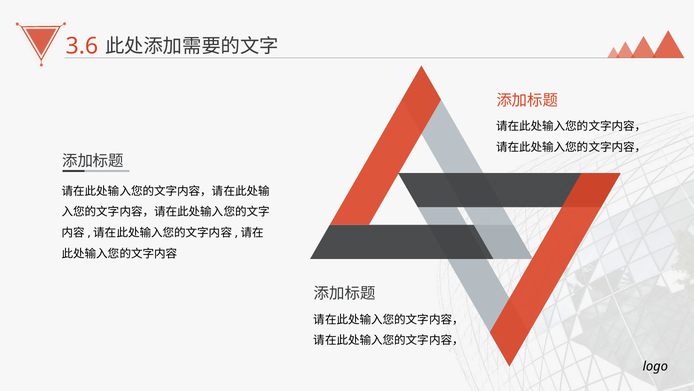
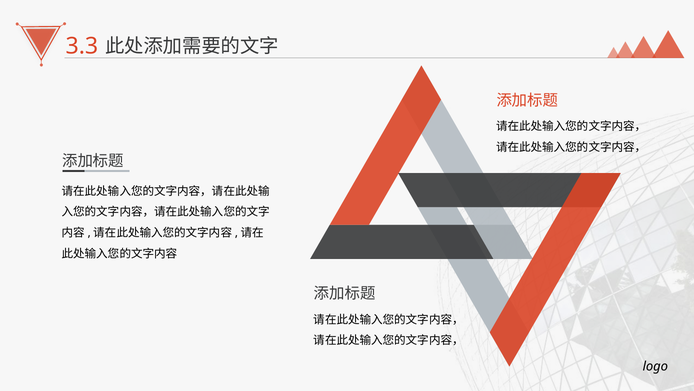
3.6: 3.6 -> 3.3
